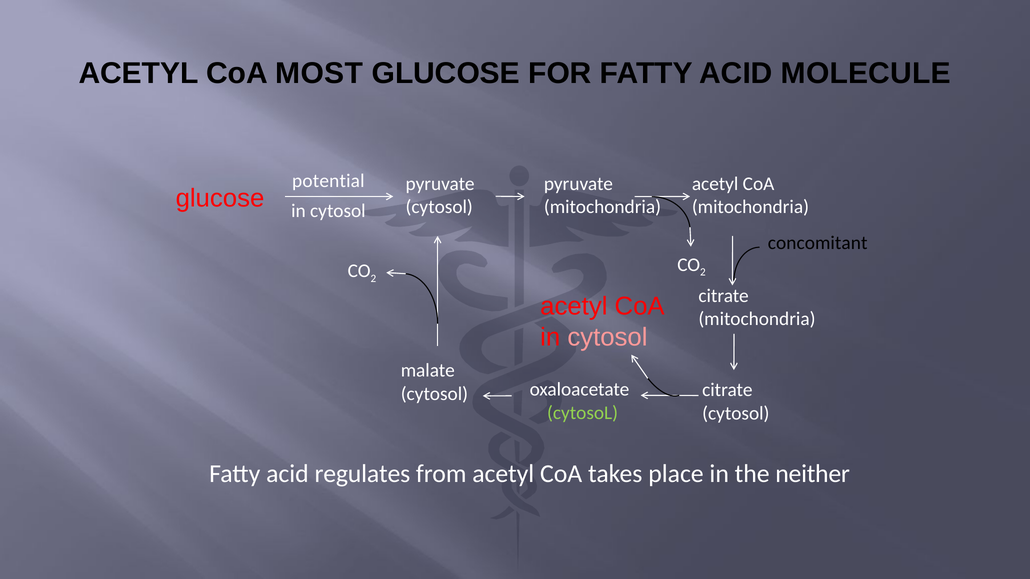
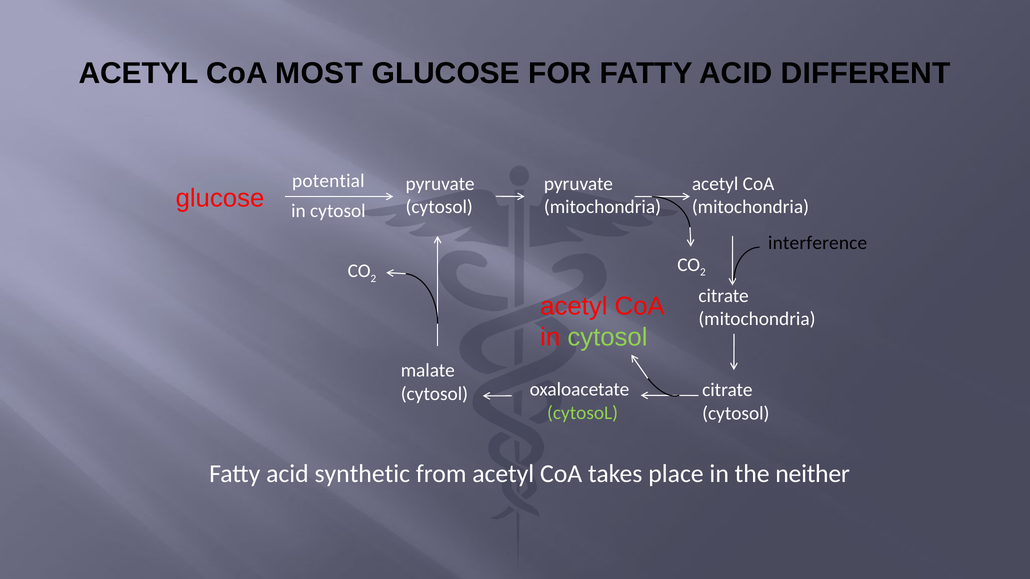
MOLECULE: MOLECULE -> DIFFERENT
concomitant: concomitant -> interference
cytosol at (607, 338) colour: pink -> light green
regulates: regulates -> synthetic
